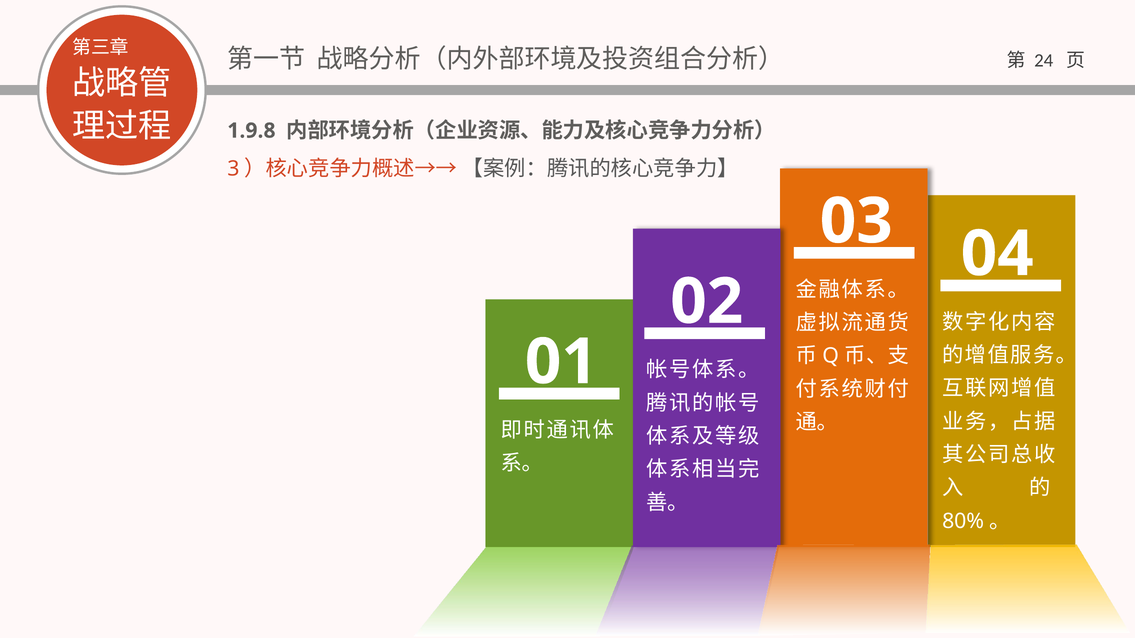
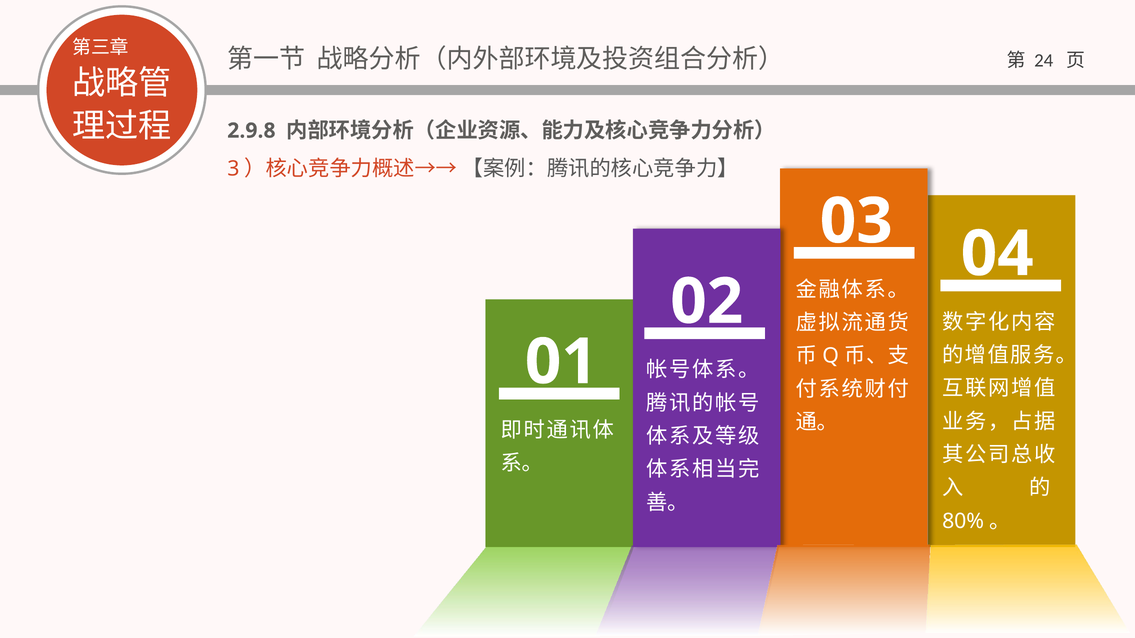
1.9.8: 1.9.8 -> 2.9.8
